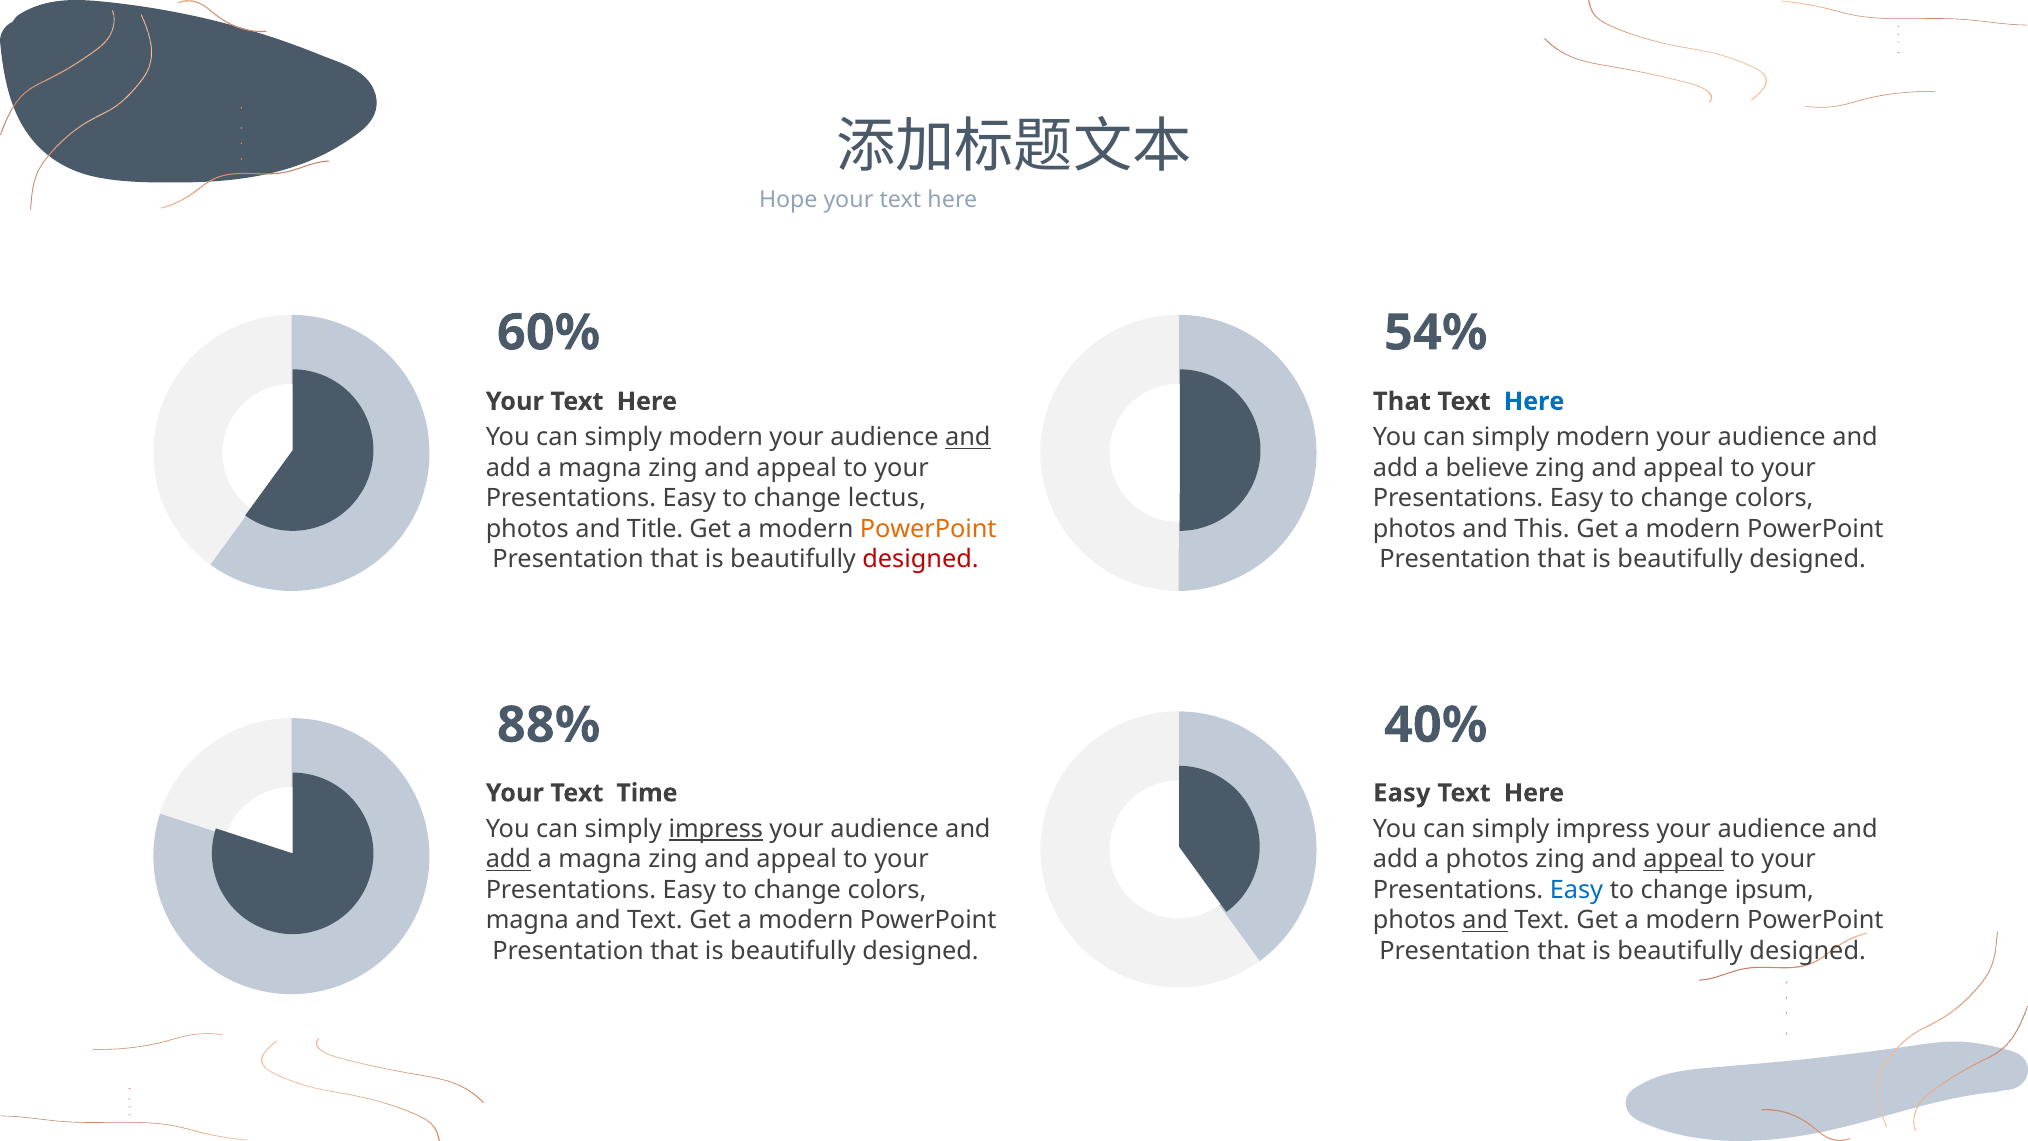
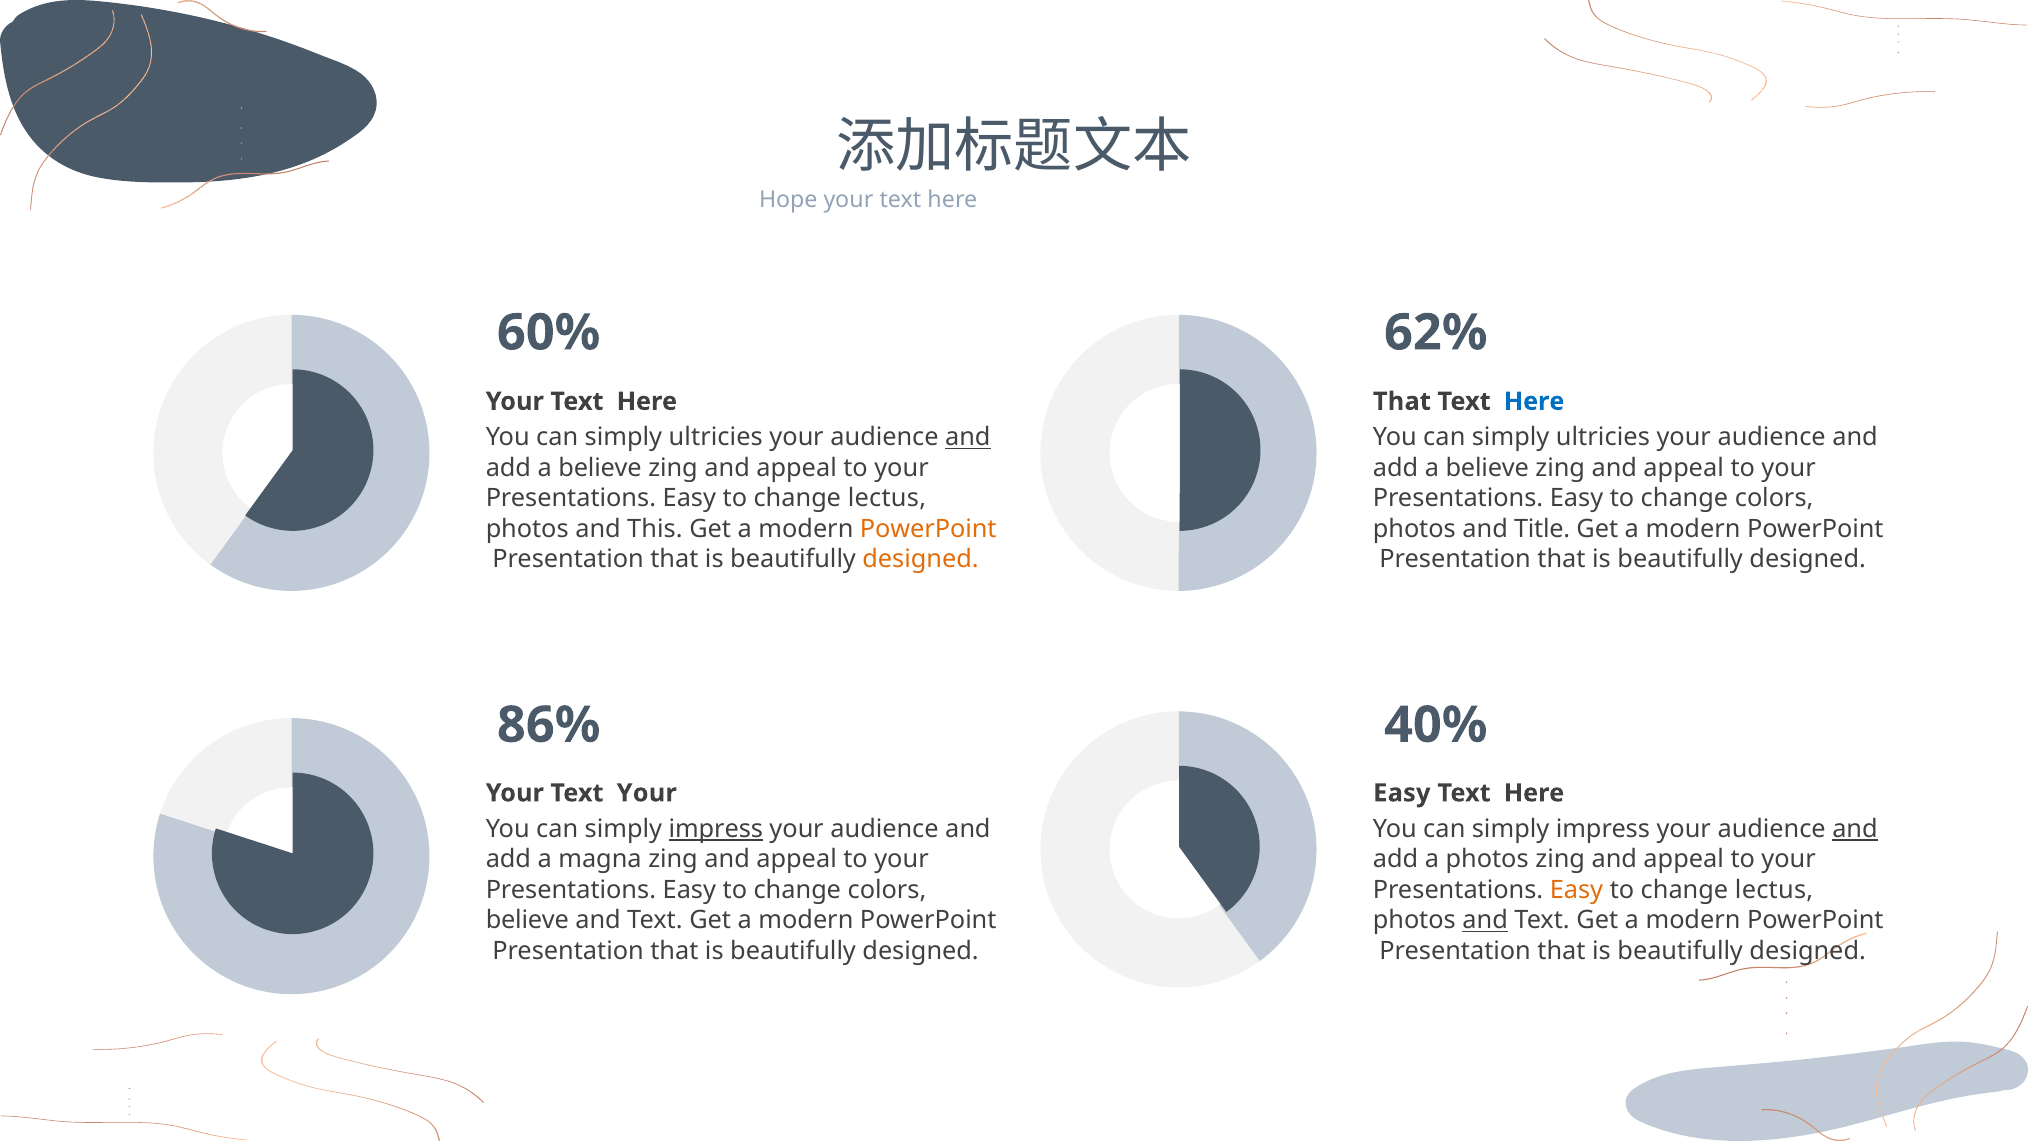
54%: 54% -> 62%
modern at (716, 437): modern -> ultricies
modern at (1603, 437): modern -> ultricies
magna at (600, 468): magna -> believe
Title: Title -> This
This: This -> Title
designed at (921, 559) colour: red -> orange
88%: 88% -> 86%
Text Time: Time -> Your
and at (1855, 829) underline: none -> present
add at (508, 859) underline: present -> none
appeal at (1684, 859) underline: present -> none
Easy at (1576, 890) colour: blue -> orange
ipsum at (1774, 890): ipsum -> lectus
magna at (527, 920): magna -> believe
